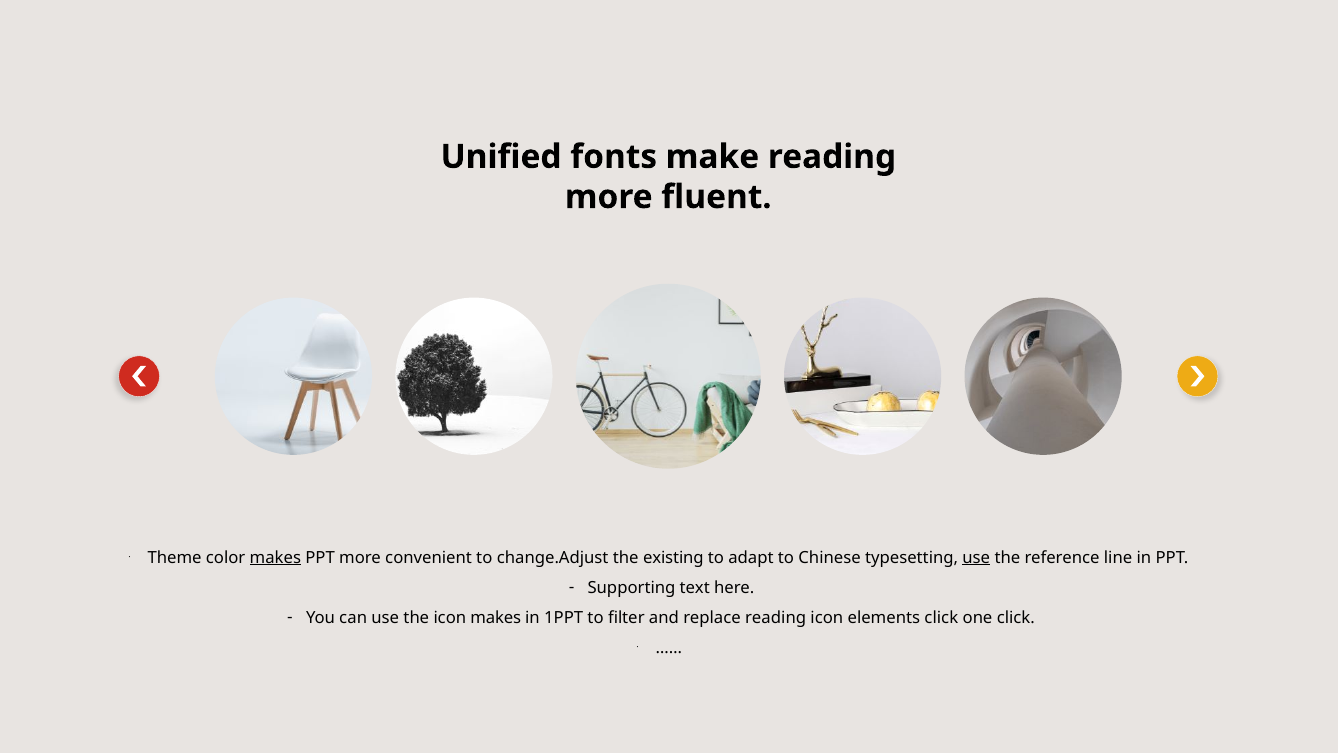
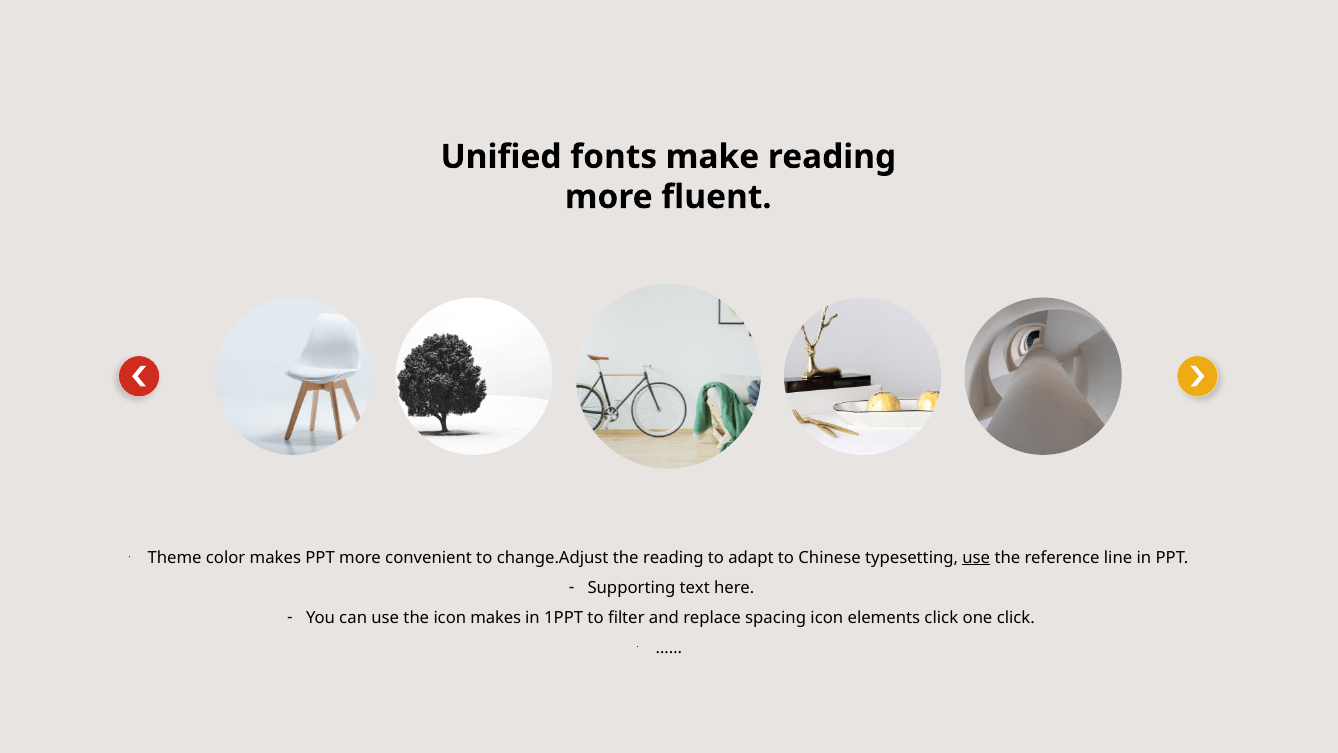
makes at (275, 557) underline: present -> none
the existing: existing -> reading
replace reading: reading -> spacing
